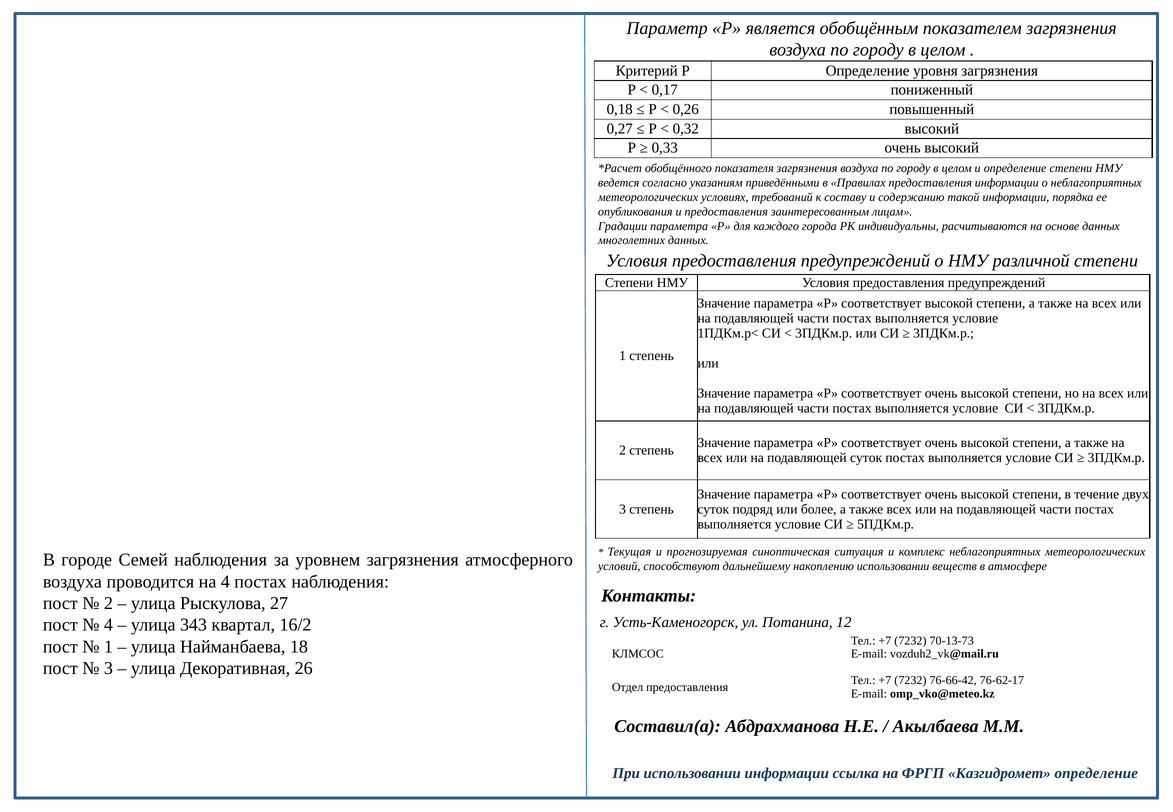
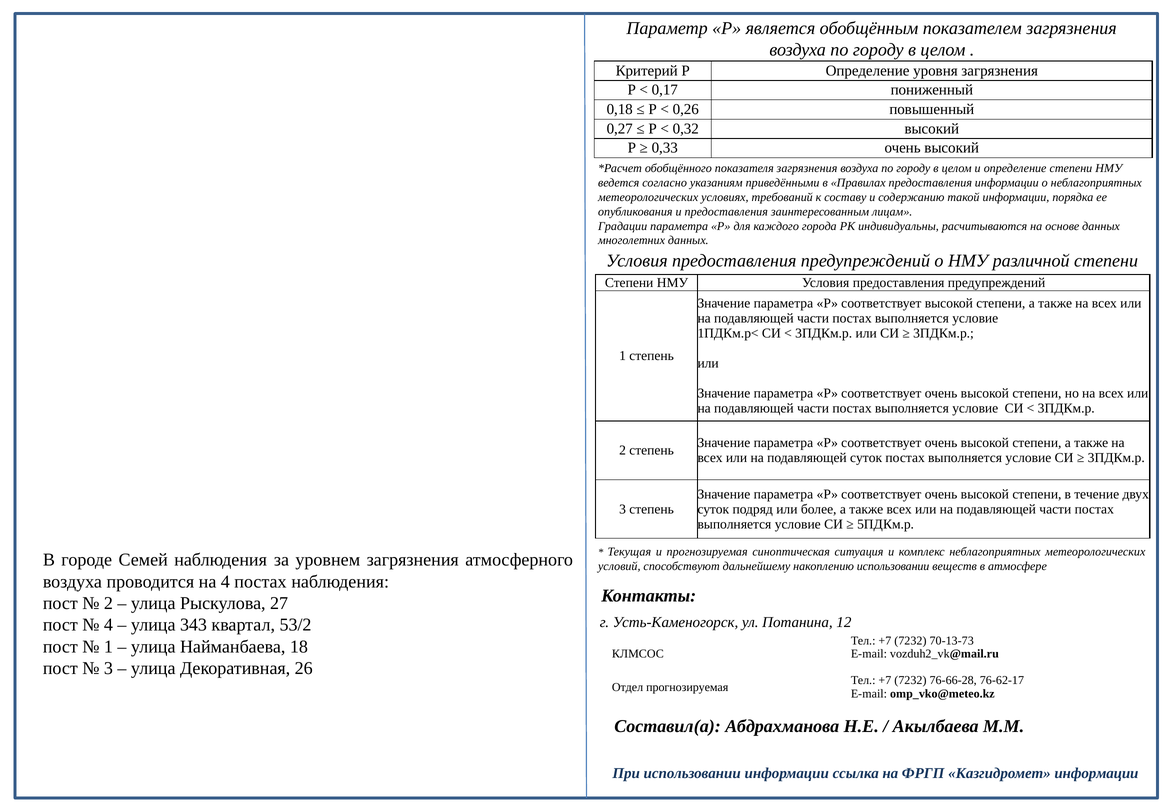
16/2: 16/2 -> 53/2
76-66-42: 76-66-42 -> 76-66-28
Отдел предоставления: предоставления -> прогнозируемая
Казгидромет определение: определение -> информации
